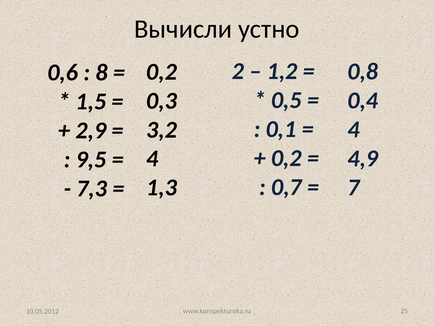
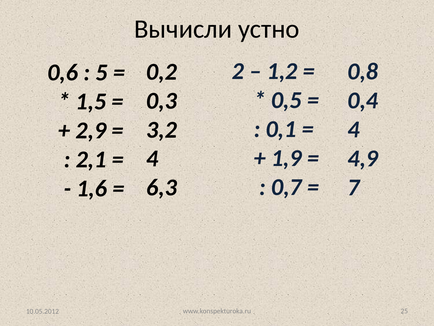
8: 8 -> 5
0,2 at (286, 158): 0,2 -> 1,9
9,5: 9,5 -> 2,1
1,3: 1,3 -> 6,3
7,3: 7,3 -> 1,6
